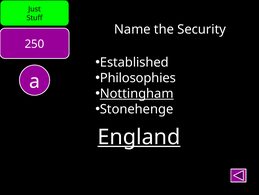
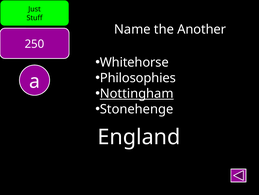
Security: Security -> Another
Established: Established -> Whitehorse
England underline: present -> none
